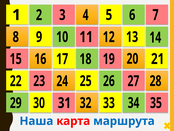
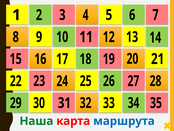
Наша colour: blue -> green
